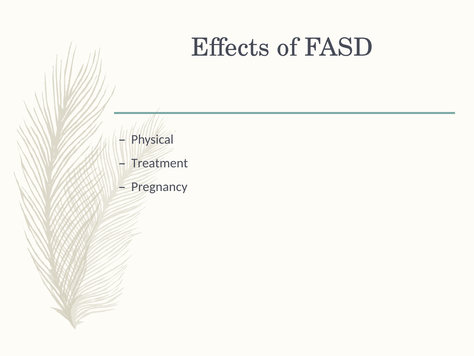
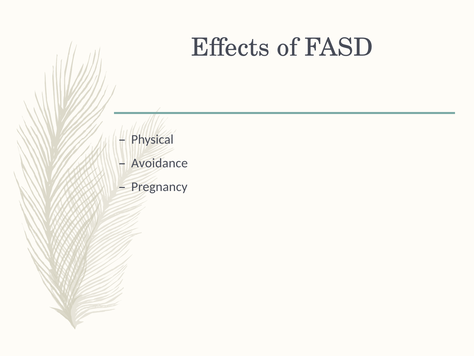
Treatment: Treatment -> Avoidance
